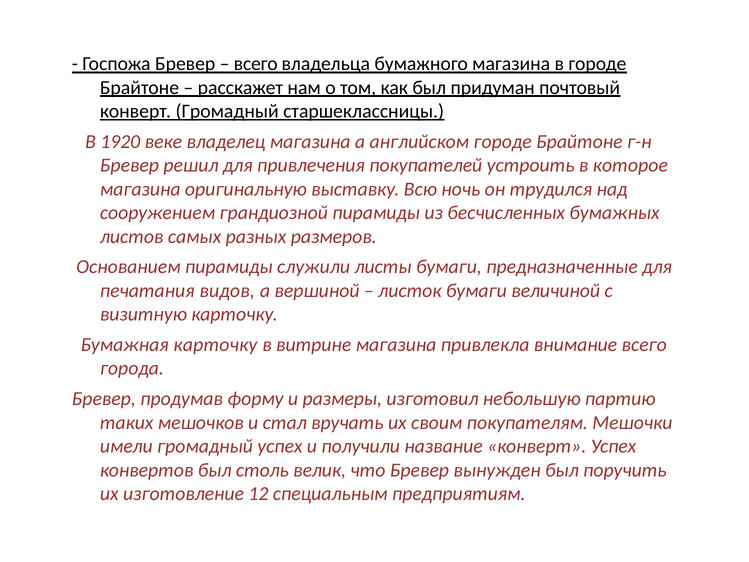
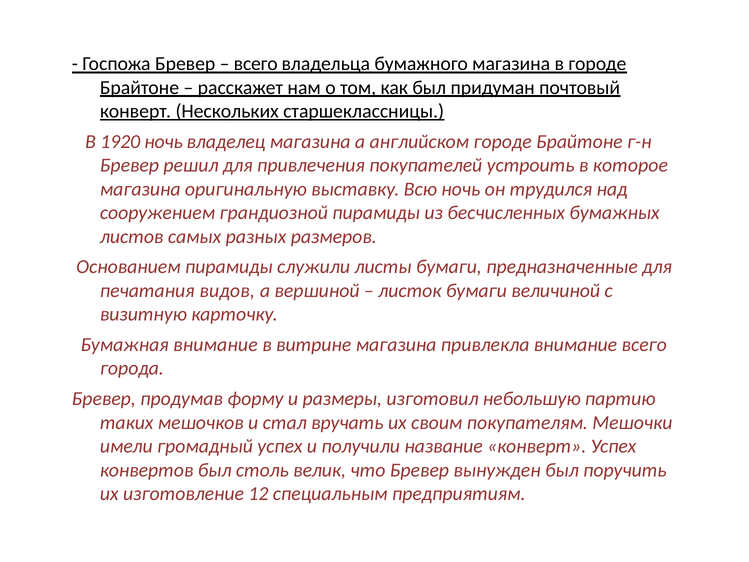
конверт Громадный: Громадный -> Нескольких
1920 веке: веке -> ночь
Бумажная карточку: карточку -> внимание
